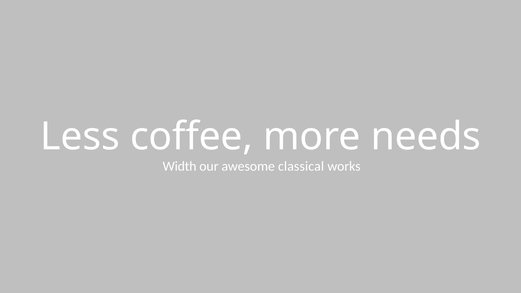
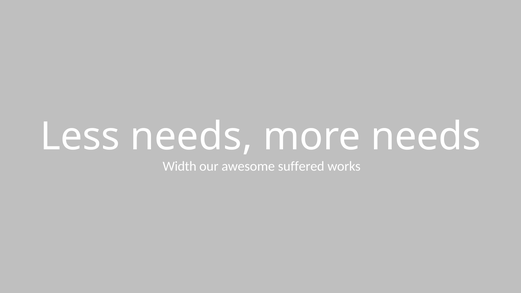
Less coffee: coffee -> needs
classical: classical -> suffered
